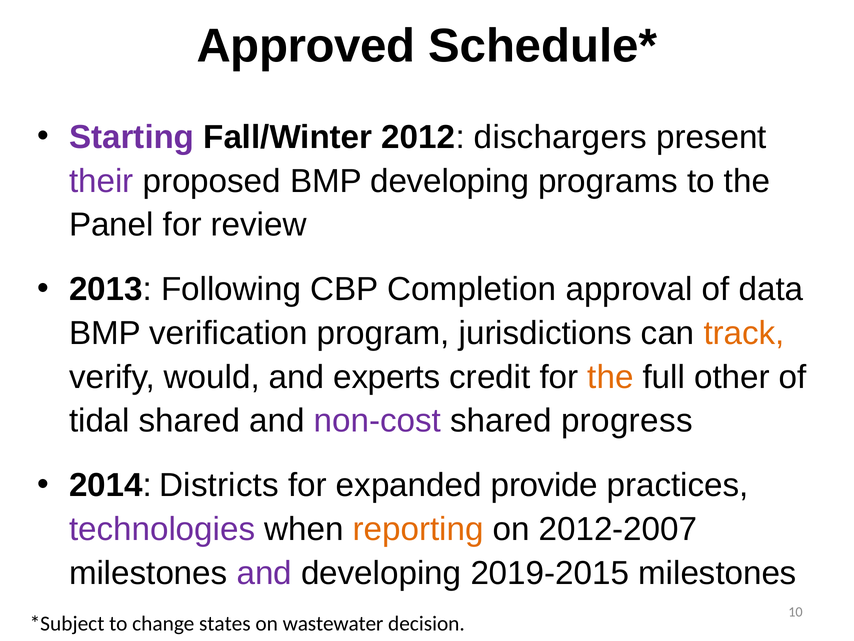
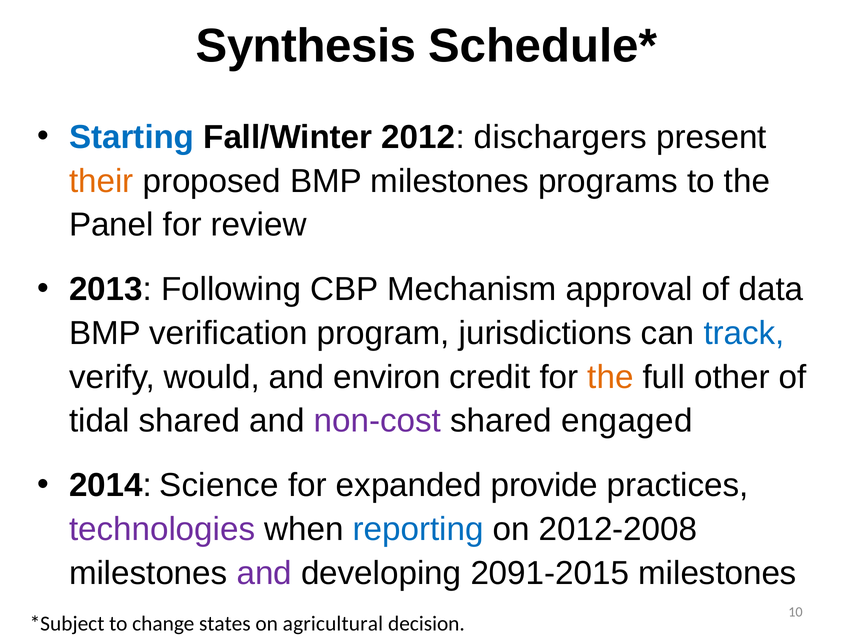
Approved: Approved -> Synthesis
Starting colour: purple -> blue
their colour: purple -> orange
BMP developing: developing -> milestones
Completion: Completion -> Mechanism
track colour: orange -> blue
experts: experts -> environ
progress: progress -> engaged
Districts: Districts -> Science
reporting colour: orange -> blue
2012-2007: 2012-2007 -> 2012-2008
2019-2015: 2019-2015 -> 2091-2015
wastewater: wastewater -> agricultural
